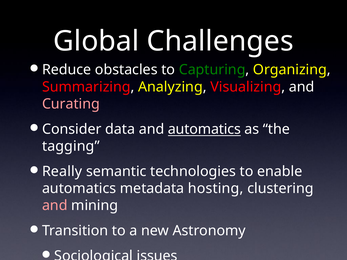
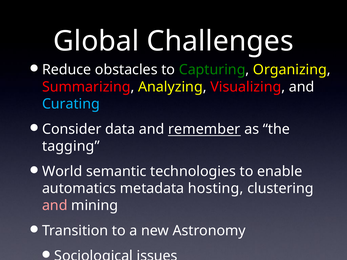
Curating colour: pink -> light blue
and automatics: automatics -> remember
Really: Really -> World
